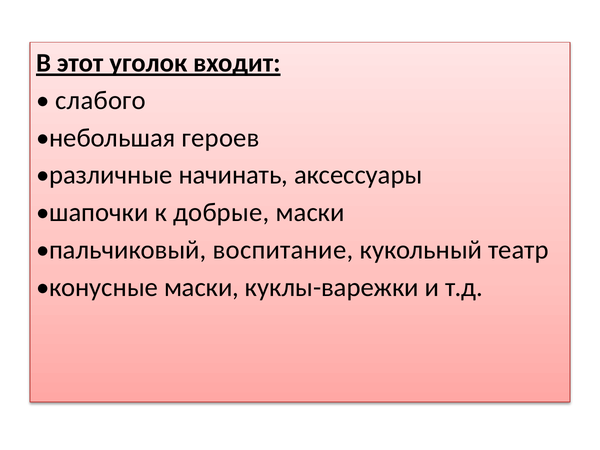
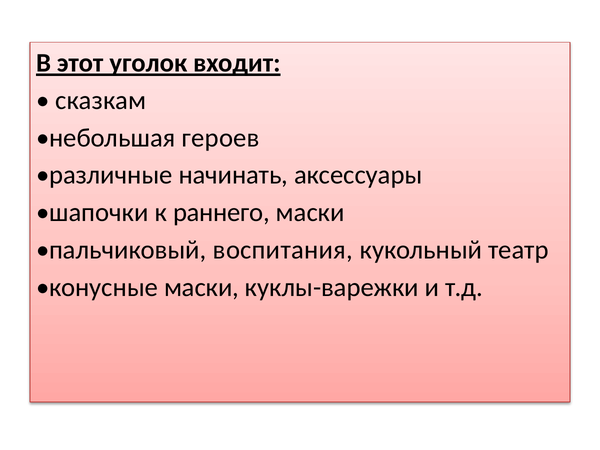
слабого: слабого -> сказкам
добрые: добрые -> раннего
воспитание: воспитание -> воспитания
